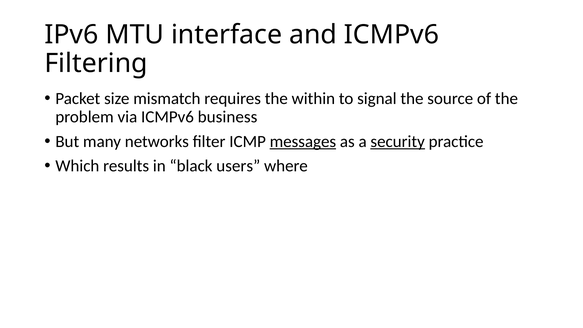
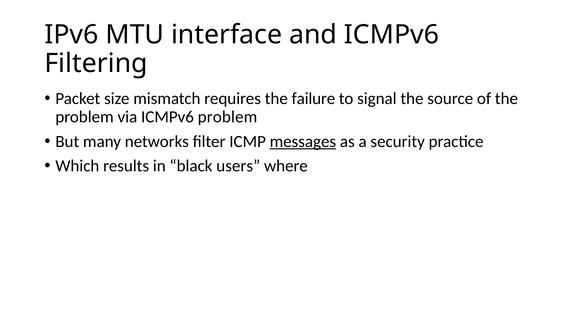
within: within -> failure
ICMPv6 business: business -> problem
security underline: present -> none
